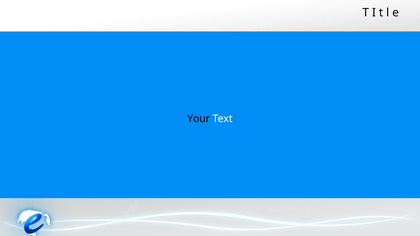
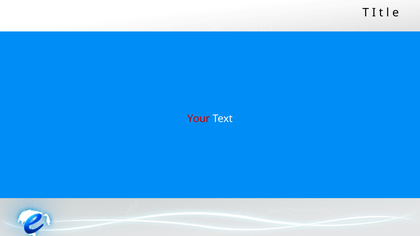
Your colour: black -> red
